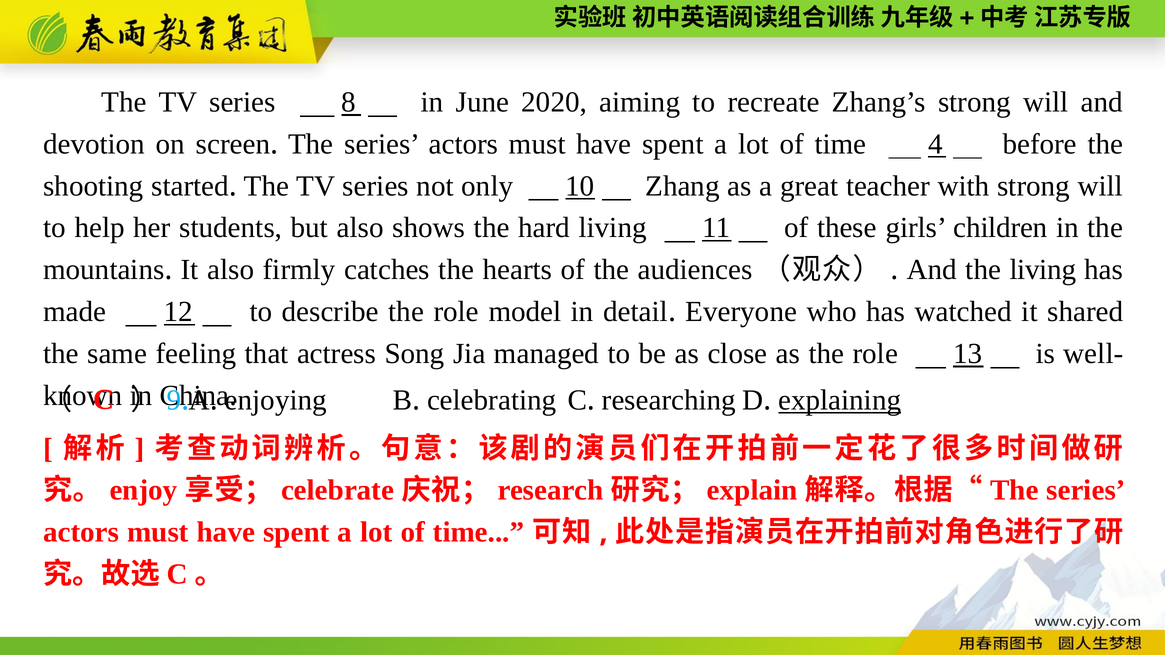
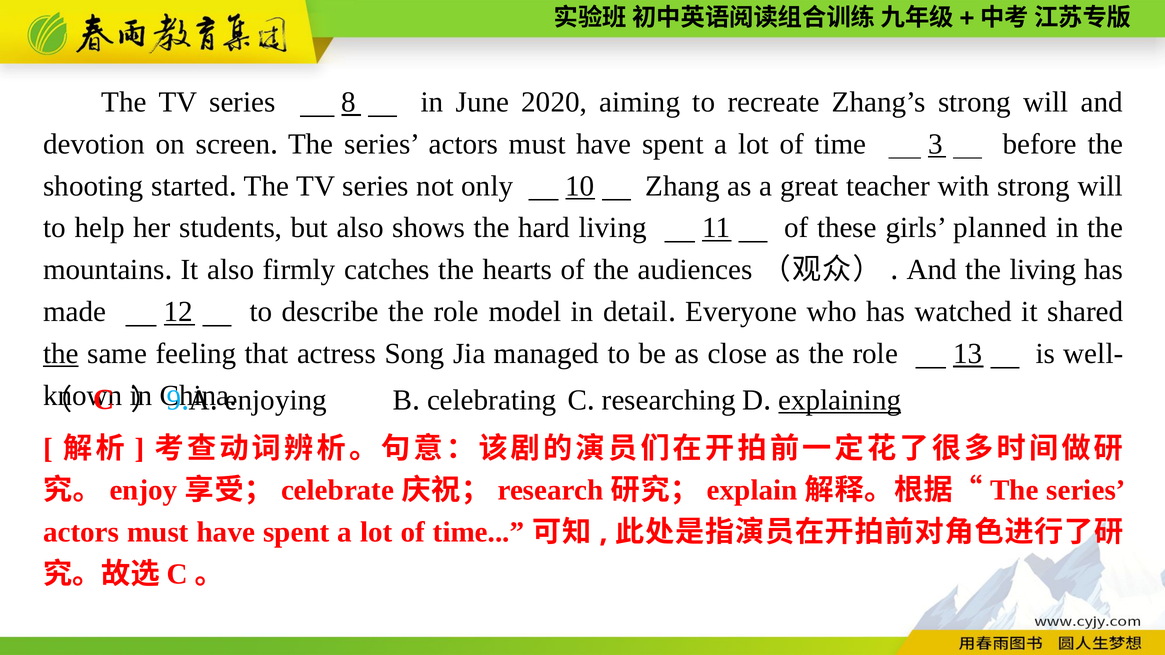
4: 4 -> 3
children: children -> planned
the at (61, 354) underline: none -> present
